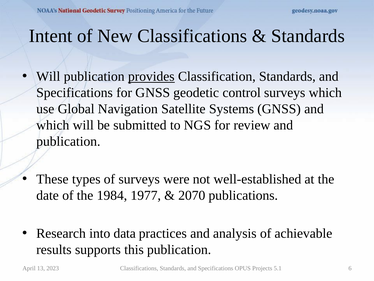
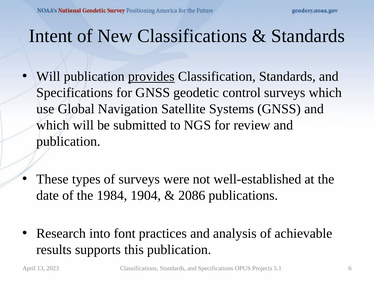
1977: 1977 -> 1904
2070: 2070 -> 2086
data: data -> font
